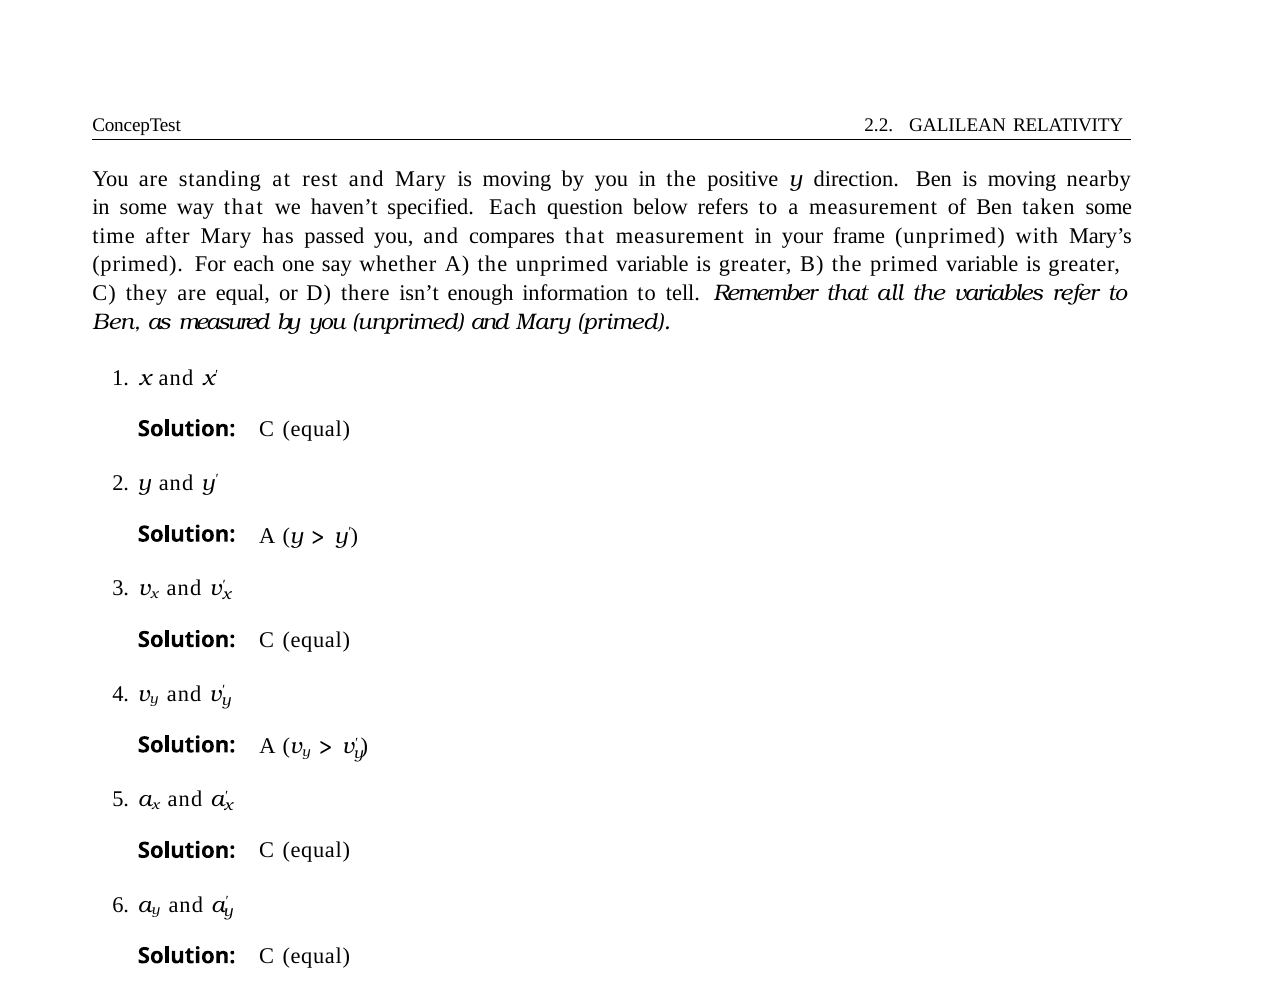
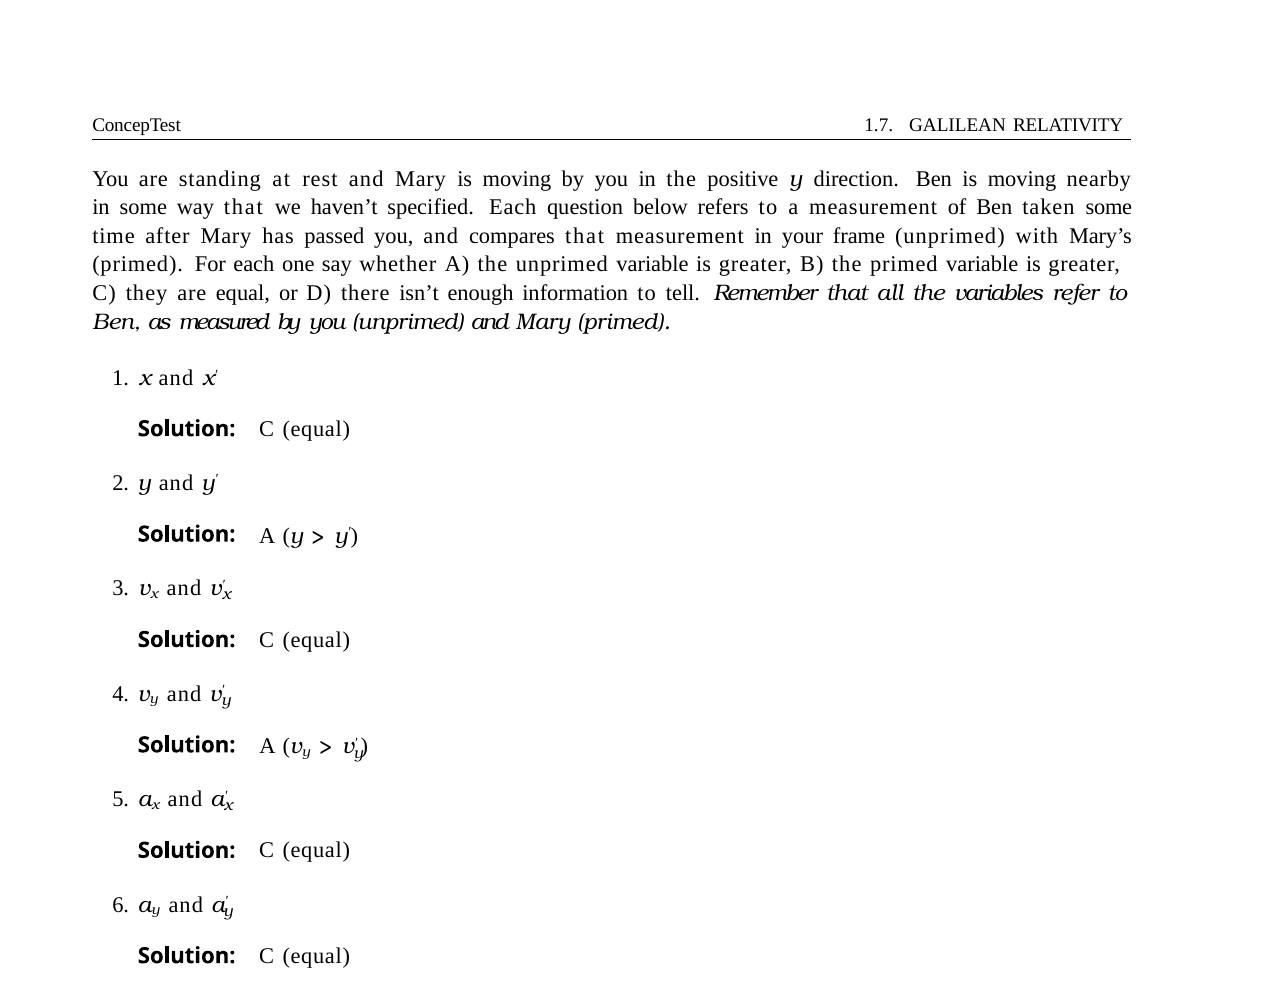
2.2: 2.2 -> 1.7
